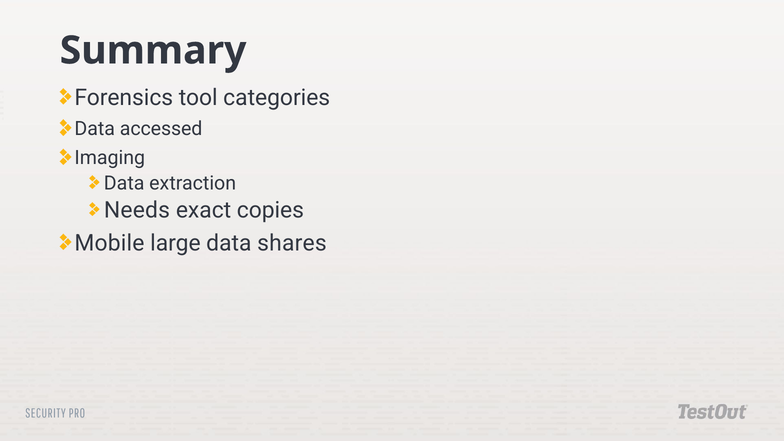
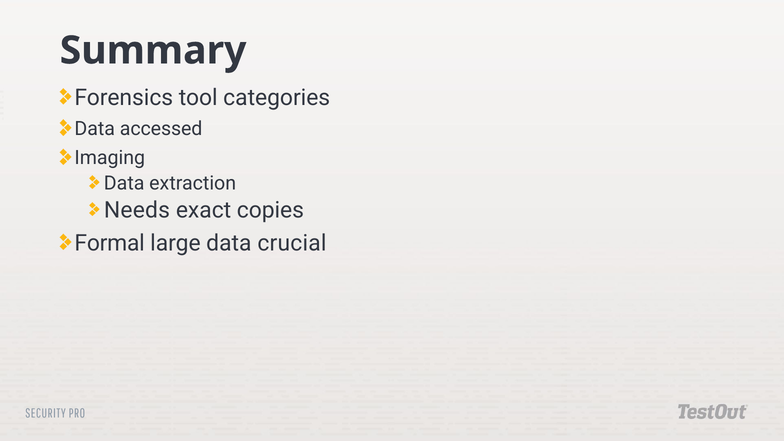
Mobile: Mobile -> Formal
shares: shares -> crucial
